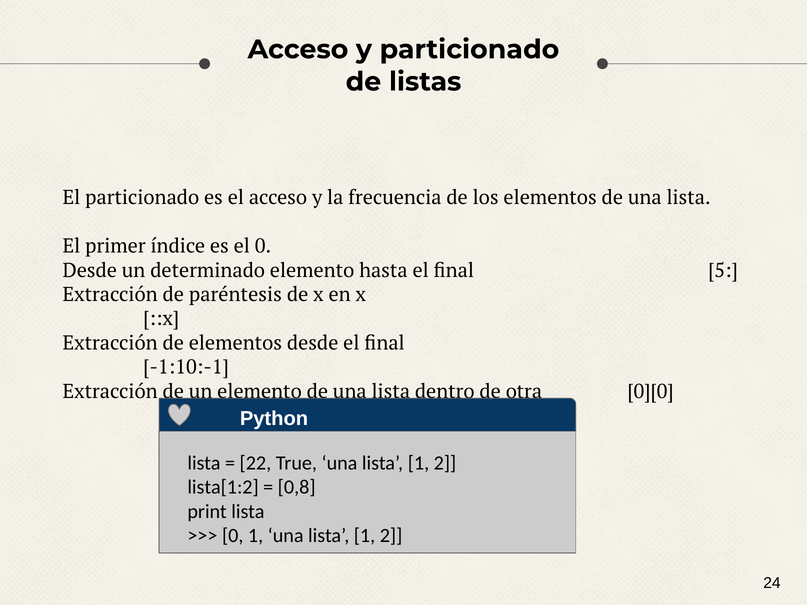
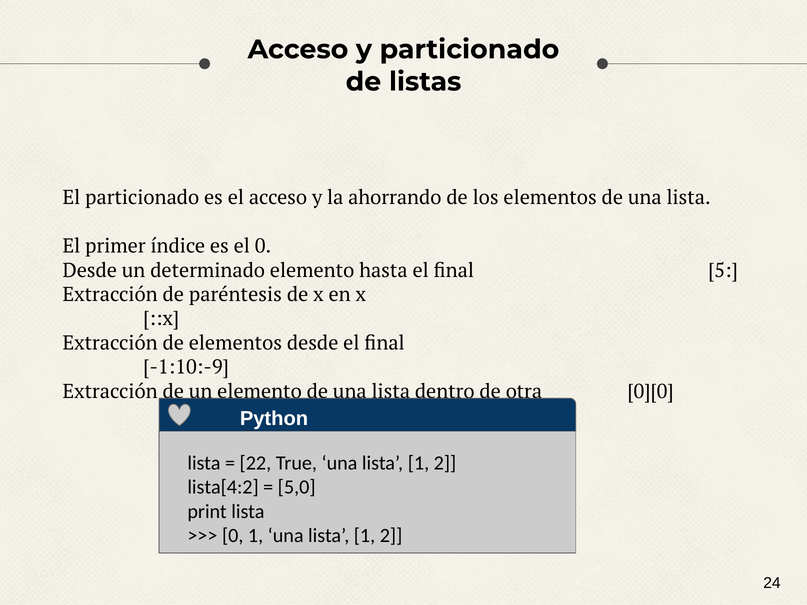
frecuencia: frecuencia -> ahorrando
-1:10:-1: -1:10:-1 -> -1:10:-9
lista[1:2: lista[1:2 -> lista[4:2
0,8: 0,8 -> 5,0
